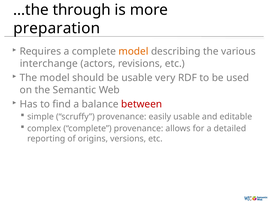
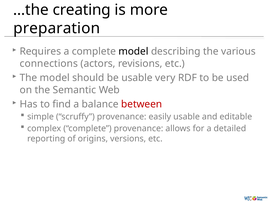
through: through -> creating
model at (133, 51) colour: orange -> black
interchange: interchange -> connections
